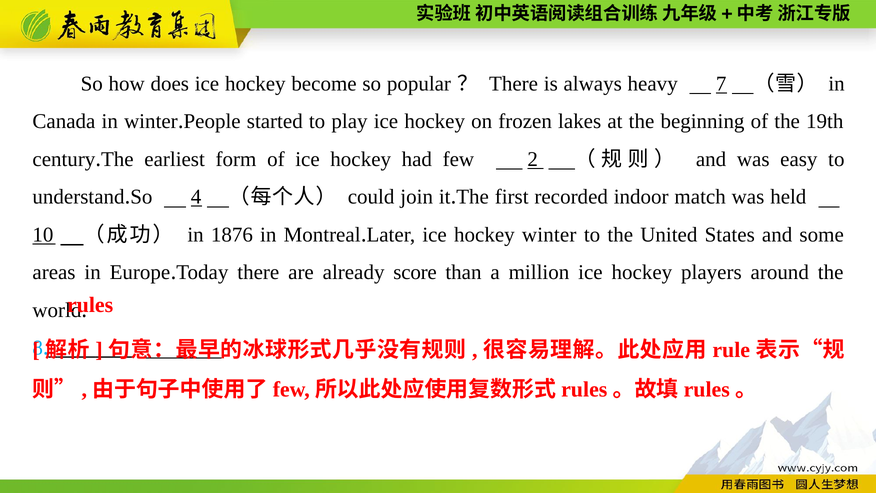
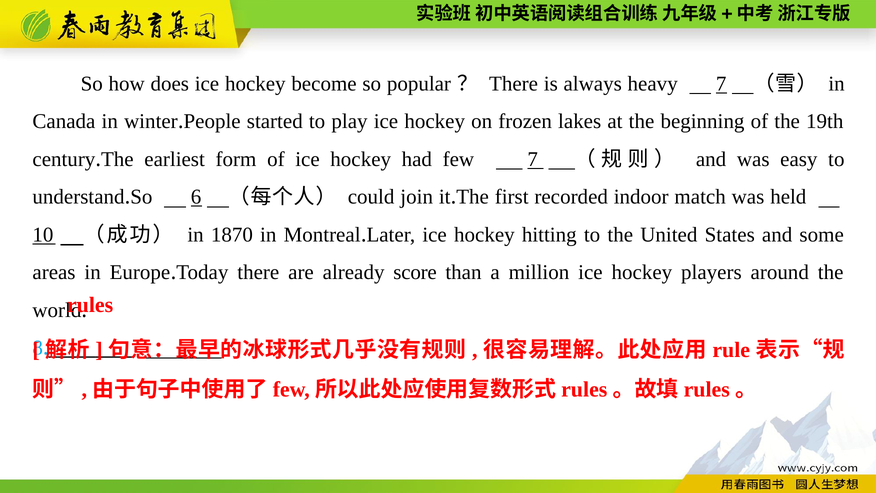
few 2: 2 -> 7
4: 4 -> 6
1876: 1876 -> 1870
hockey winter: winter -> hitting
